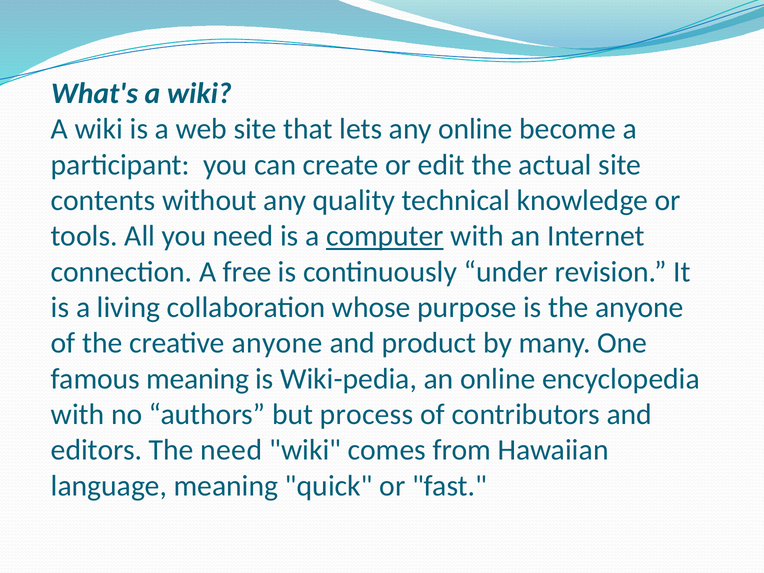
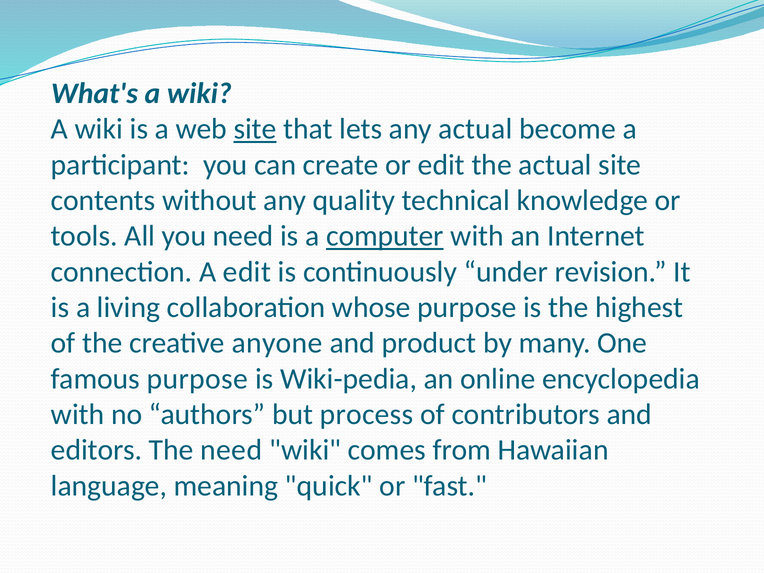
site at (255, 129) underline: none -> present
any online: online -> actual
A free: free -> edit
the anyone: anyone -> highest
famous meaning: meaning -> purpose
